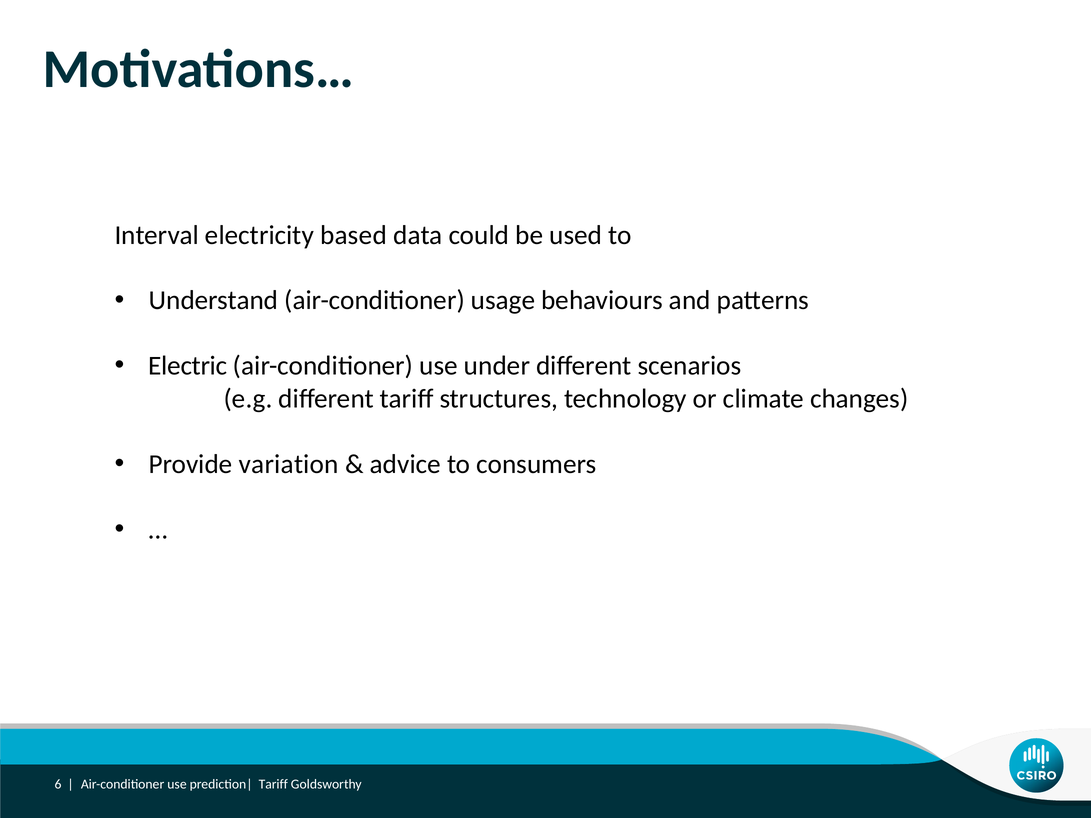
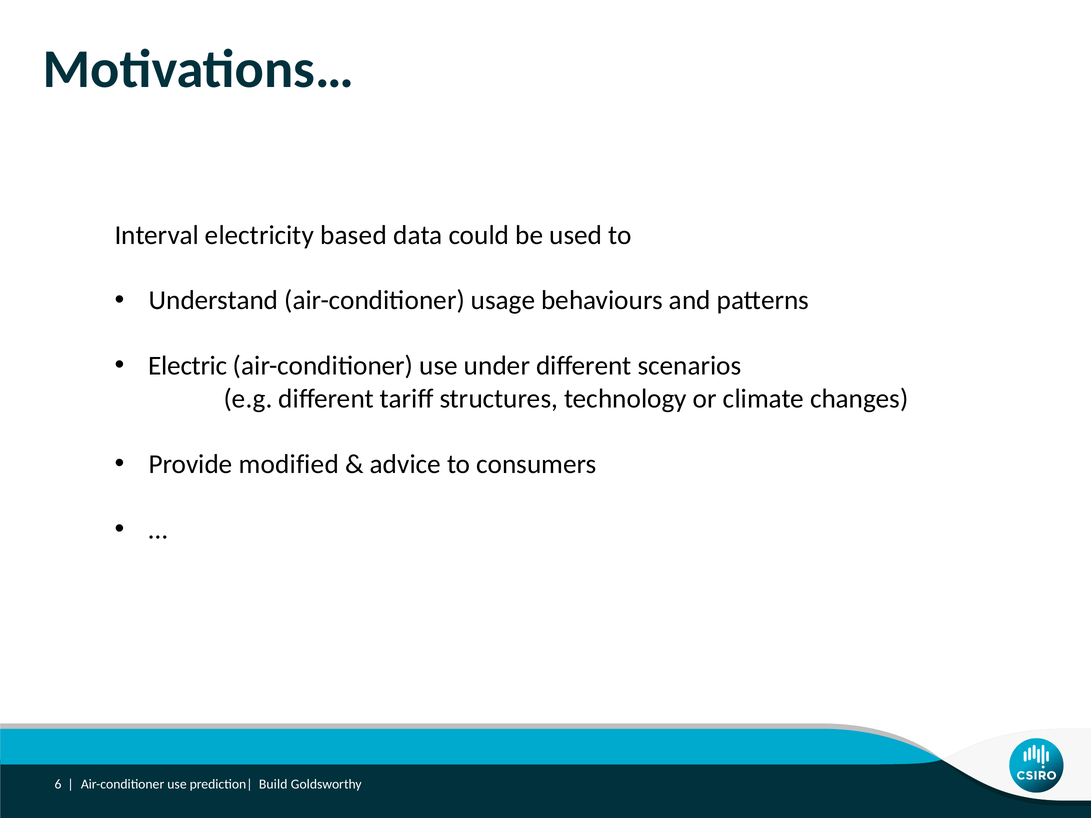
variation: variation -> modified
Tariff at (273, 784): Tariff -> Build
